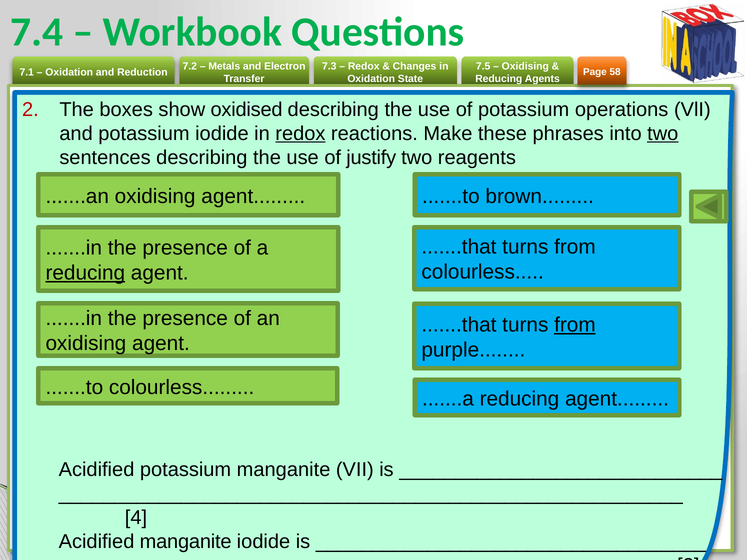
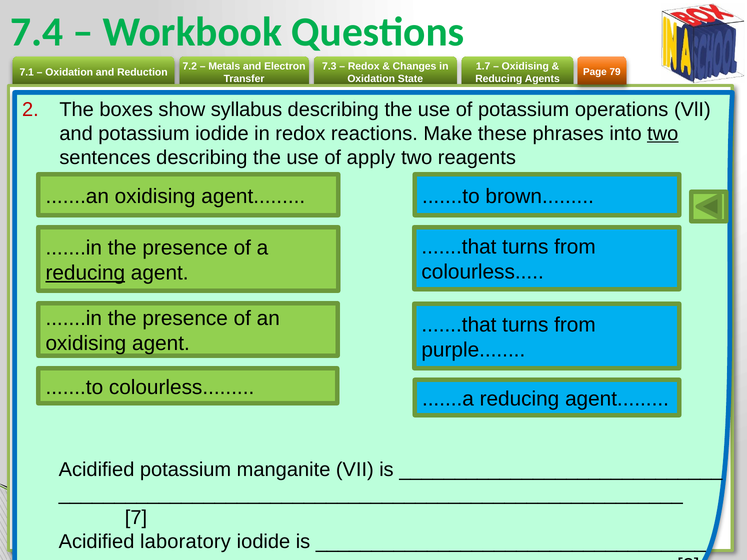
7.5: 7.5 -> 1.7
58: 58 -> 79
oxidised: oxidised -> syllabus
redox at (300, 134) underline: present -> none
justify: justify -> apply
from at (575, 325) underline: present -> none
4: 4 -> 7
Acidified manganite: manganite -> laboratory
